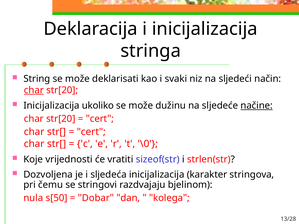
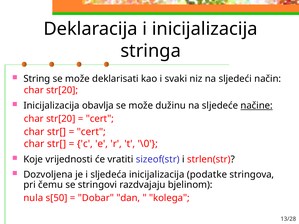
char at (34, 90) underline: present -> none
ukoliko: ukoliko -> obavlja
karakter: karakter -> podatke
